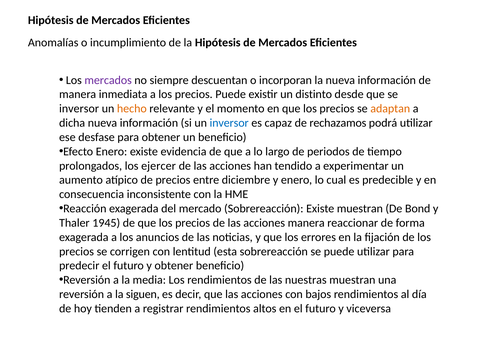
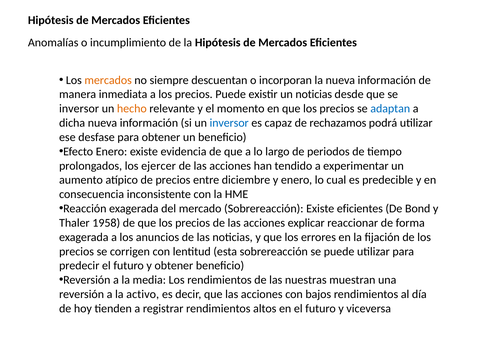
mercados at (108, 80) colour: purple -> orange
un distinto: distinto -> noticias
adaptan colour: orange -> blue
Existe muestran: muestran -> eficientes
1945: 1945 -> 1958
acciones manera: manera -> explicar
siguen: siguen -> activo
